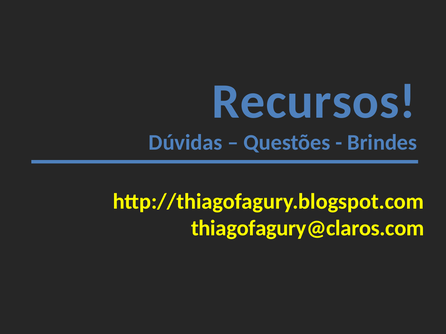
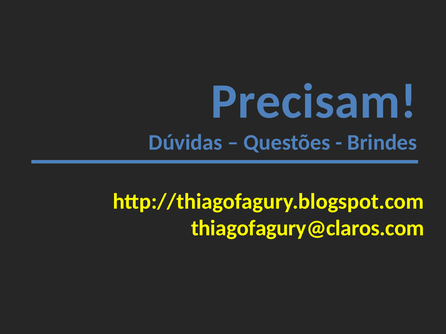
Recursos: Recursos -> Precisam
